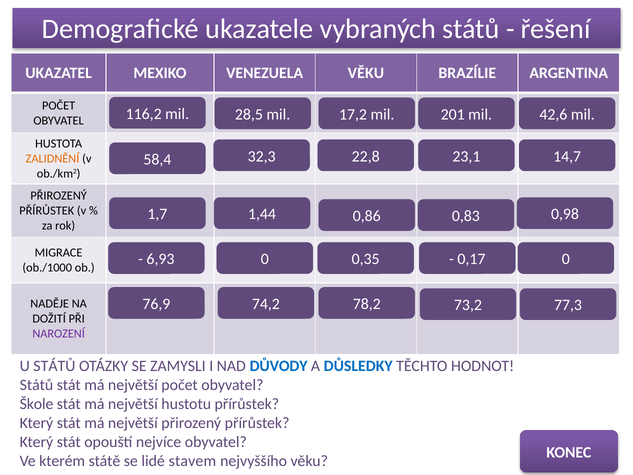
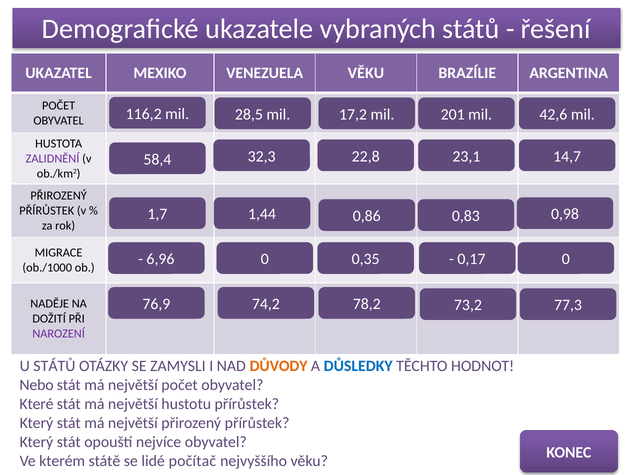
ZALIDNĚNÍ colour: orange -> purple
6,93: 6,93 -> 6,96
DŮVODY colour: blue -> orange
Států at (36, 385): Států -> Nebo
Škole: Škole -> Které
stavem: stavem -> počítač
